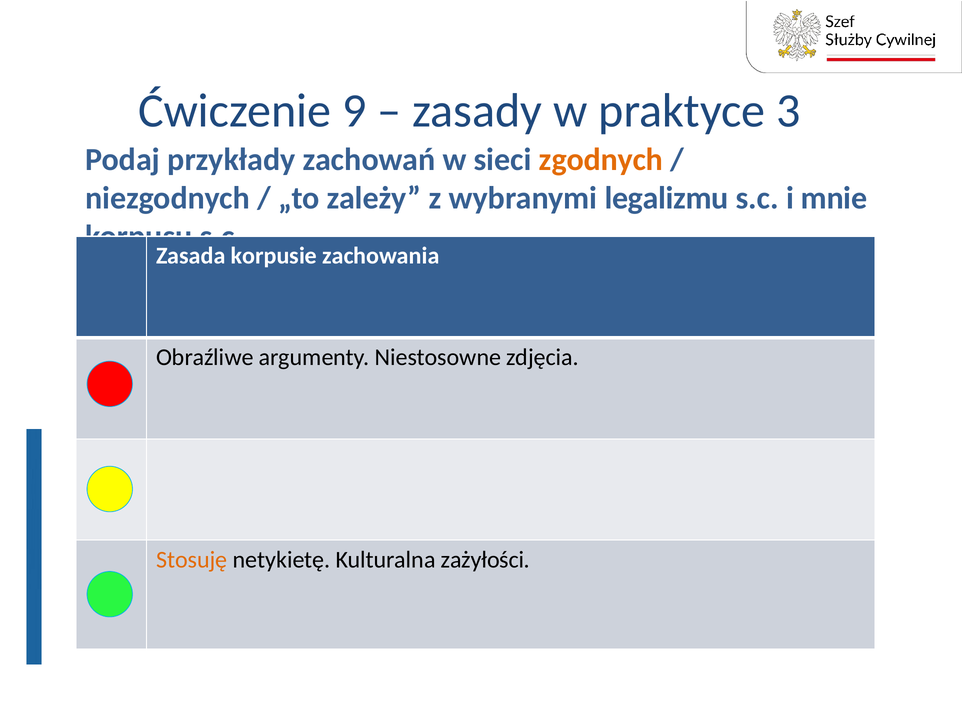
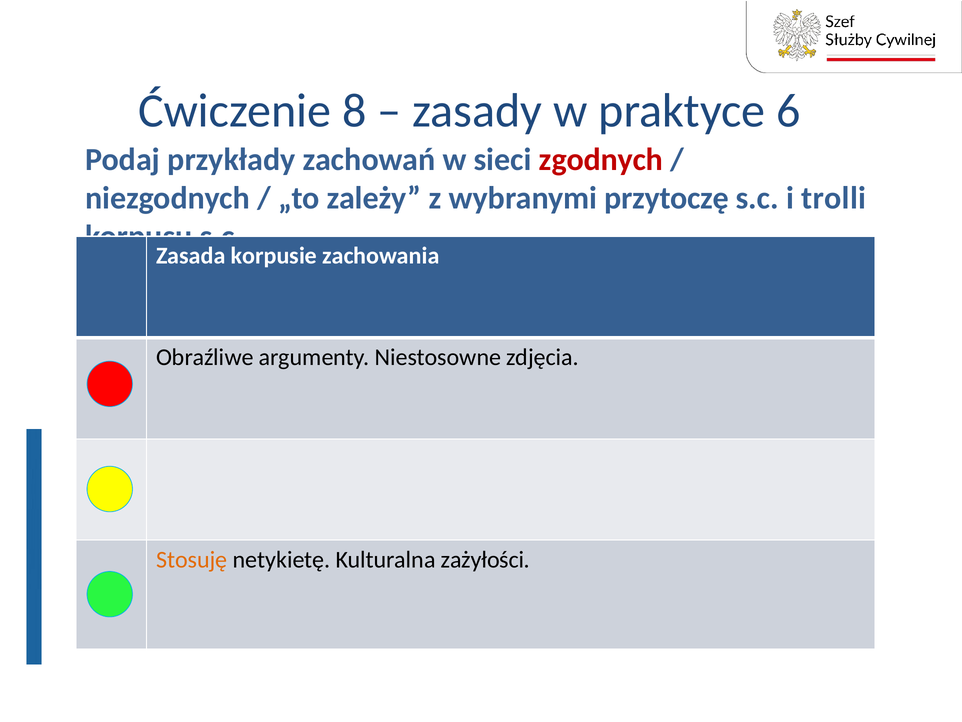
9: 9 -> 8
3: 3 -> 6
zgodnych colour: orange -> red
legalizmu: legalizmu -> przytoczę
mnie: mnie -> trolli
